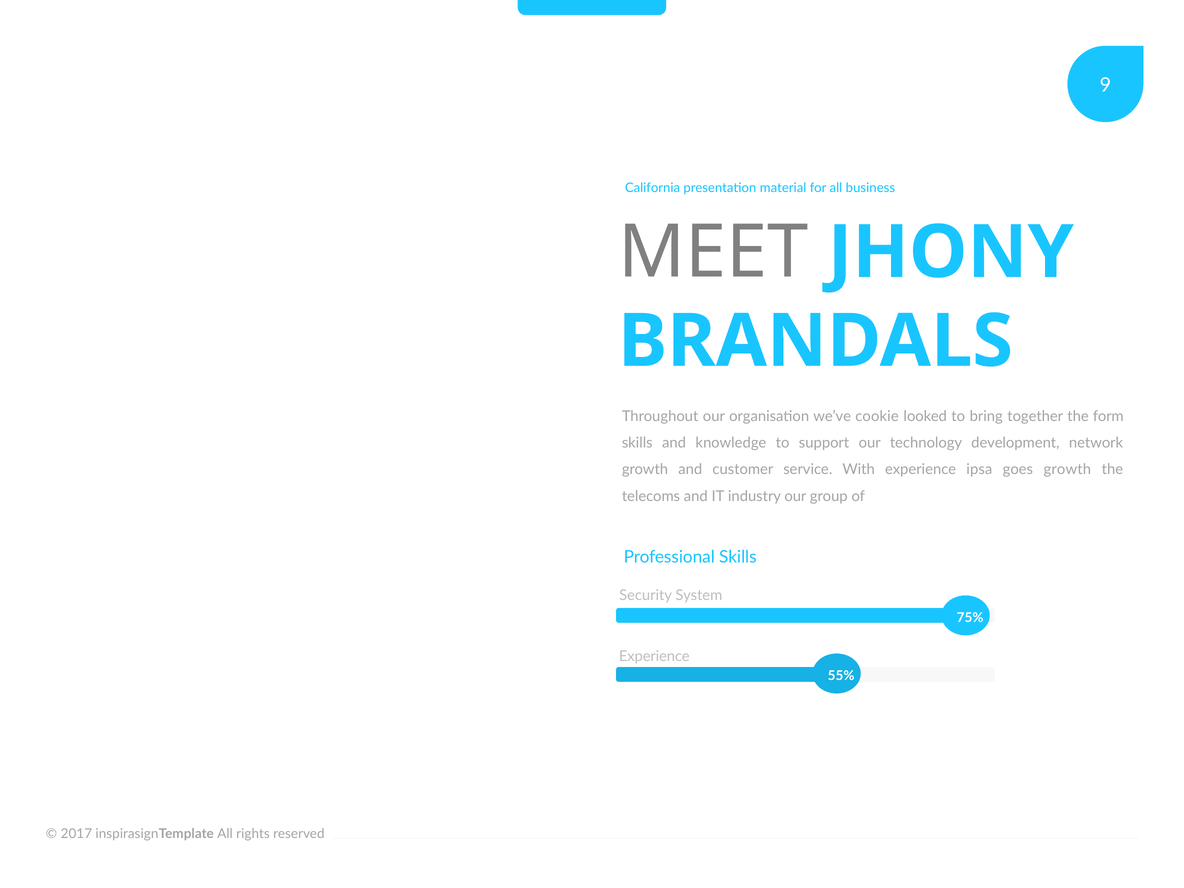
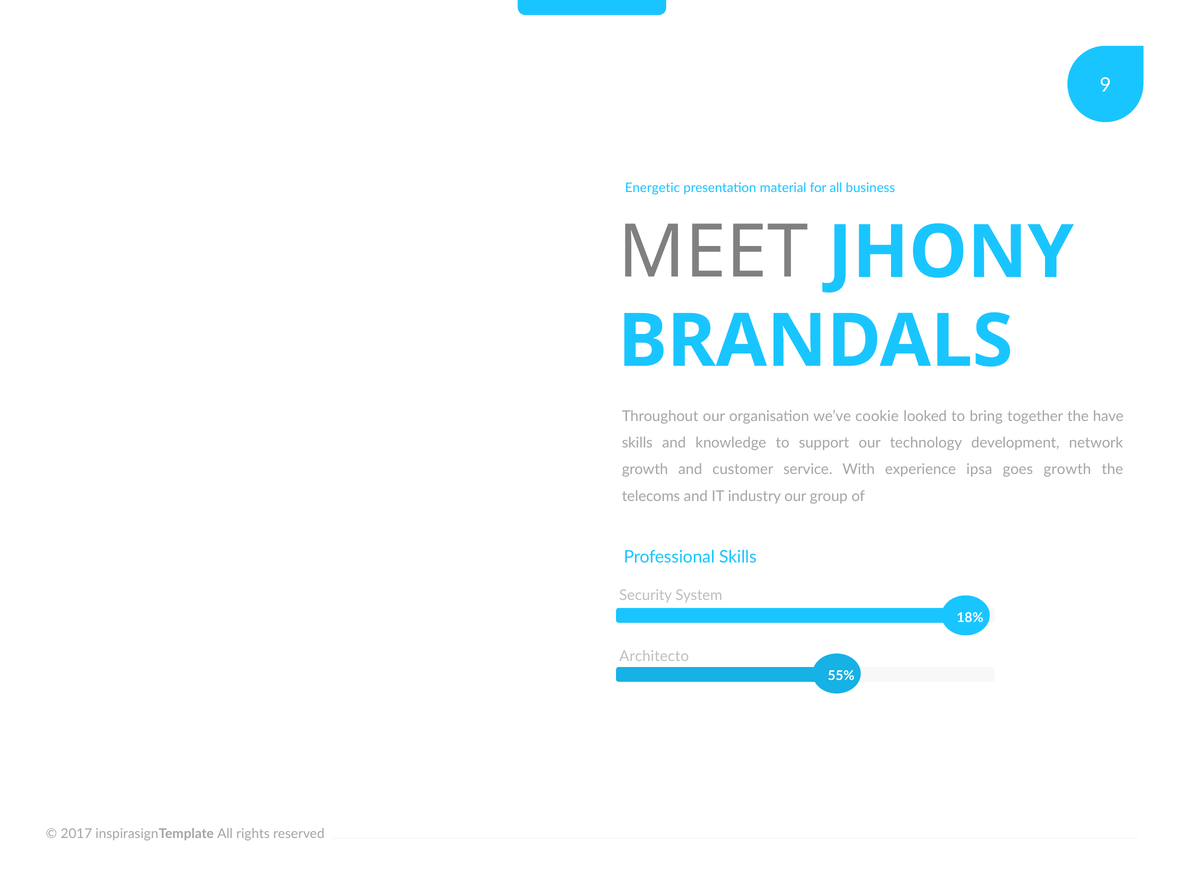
California: California -> Energetic
form: form -> have
75%: 75% -> 18%
Experience at (654, 656): Experience -> Architecto
